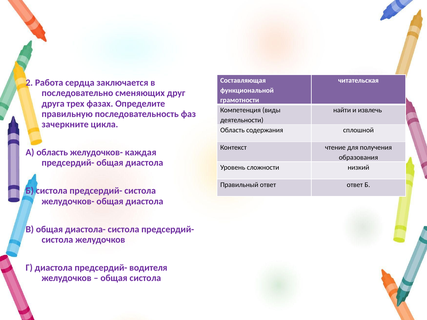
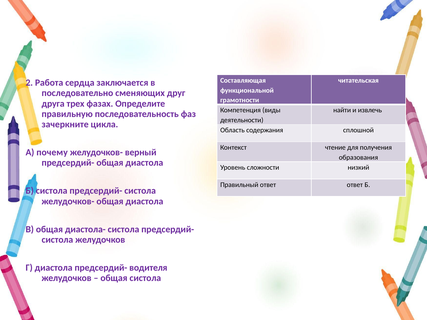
А область: область -> почему
каждая: каждая -> верный
